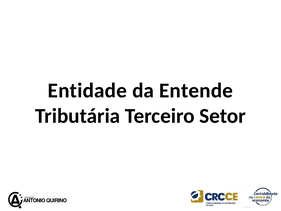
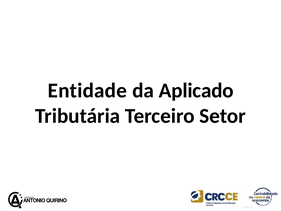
Entende: Entende -> Aplicado
